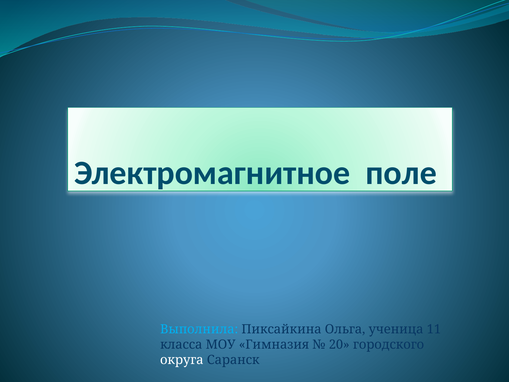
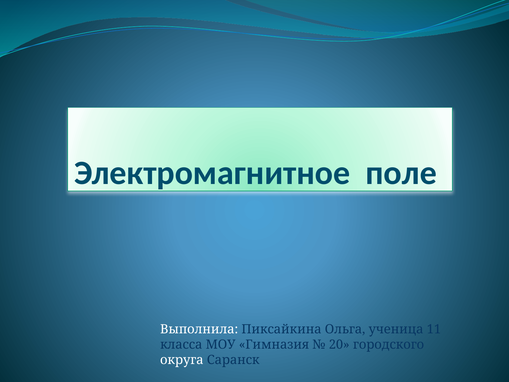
Выполнила colour: light blue -> white
